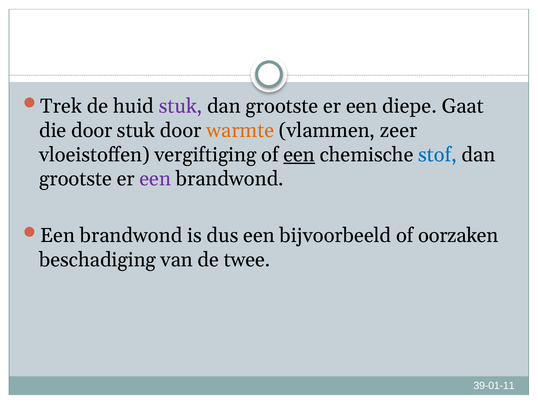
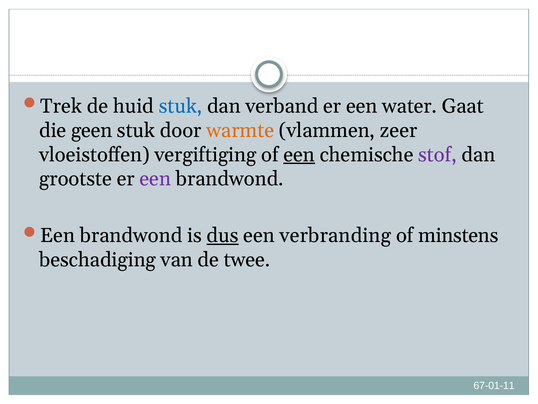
stuk at (180, 106) colour: purple -> blue
grootste at (282, 106): grootste -> verband
diepe: diepe -> water
die door: door -> geen
stof colour: blue -> purple
dus underline: none -> present
bijvoorbeeld: bijvoorbeeld -> verbranding
oorzaken: oorzaken -> minstens
39-01-11: 39-01-11 -> 67-01-11
